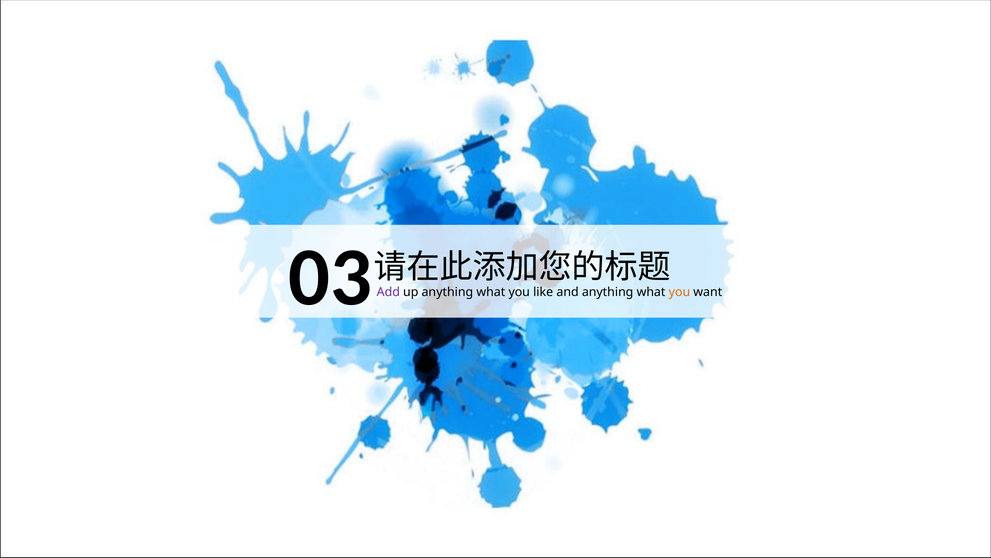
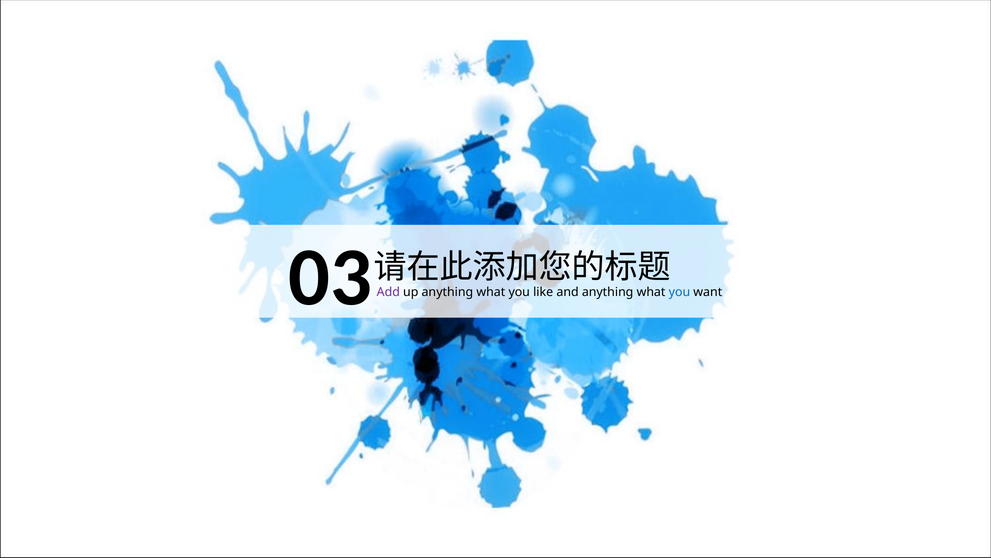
you at (679, 292) colour: orange -> blue
